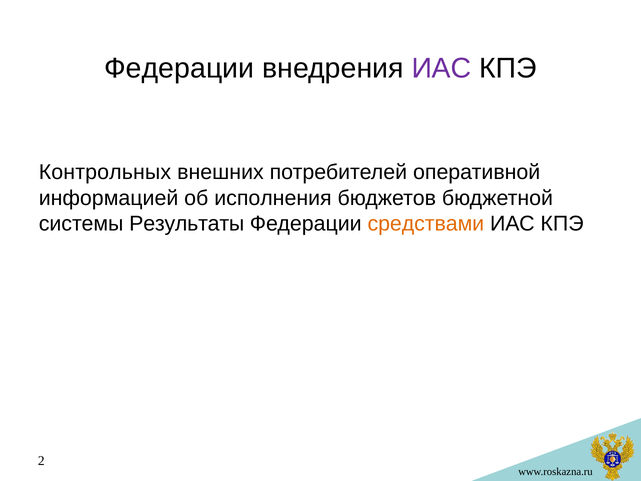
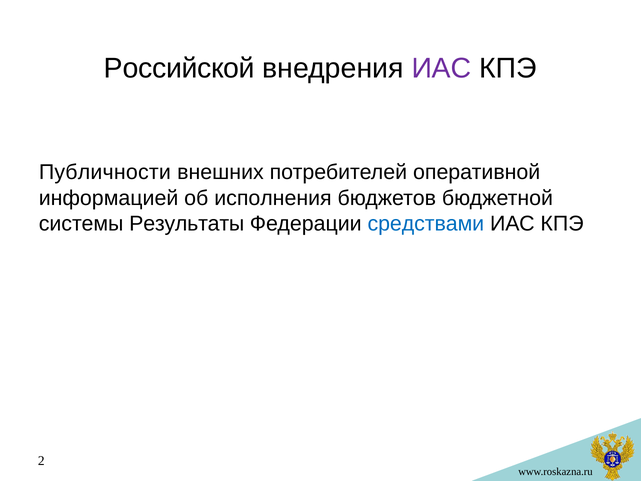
Федерации at (179, 68): Федерации -> Российской
Контрольных: Контрольных -> Публичности
средствами colour: orange -> blue
